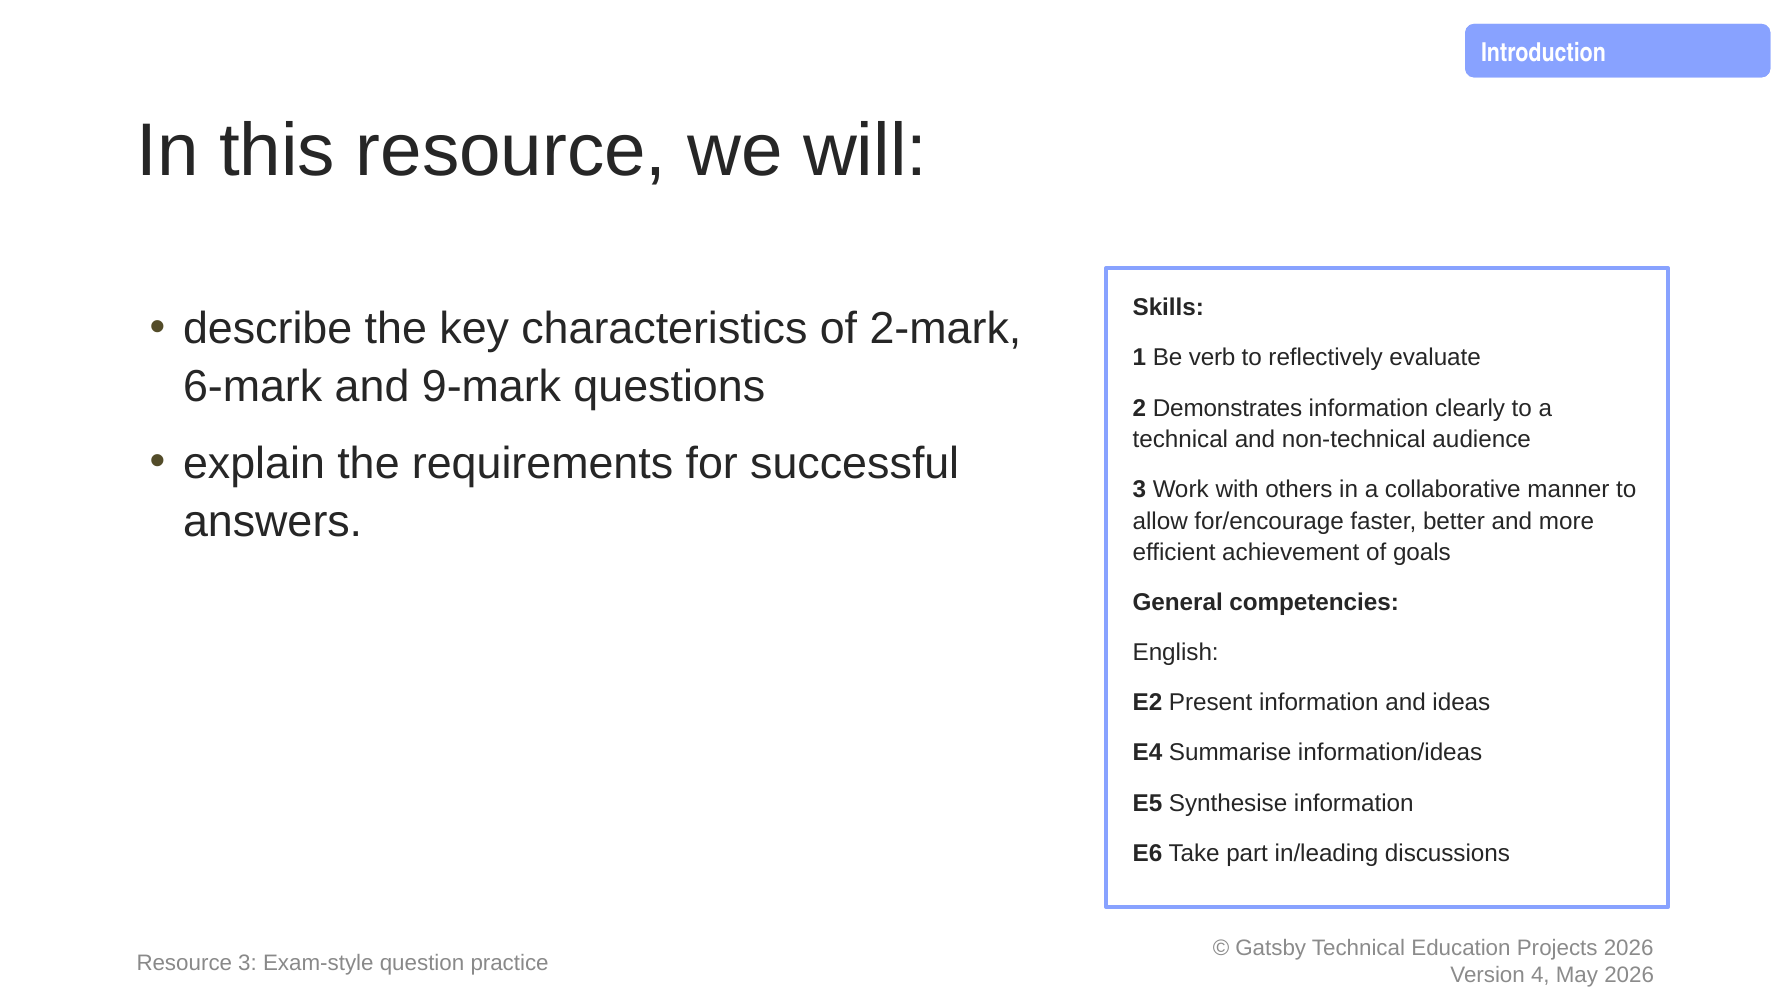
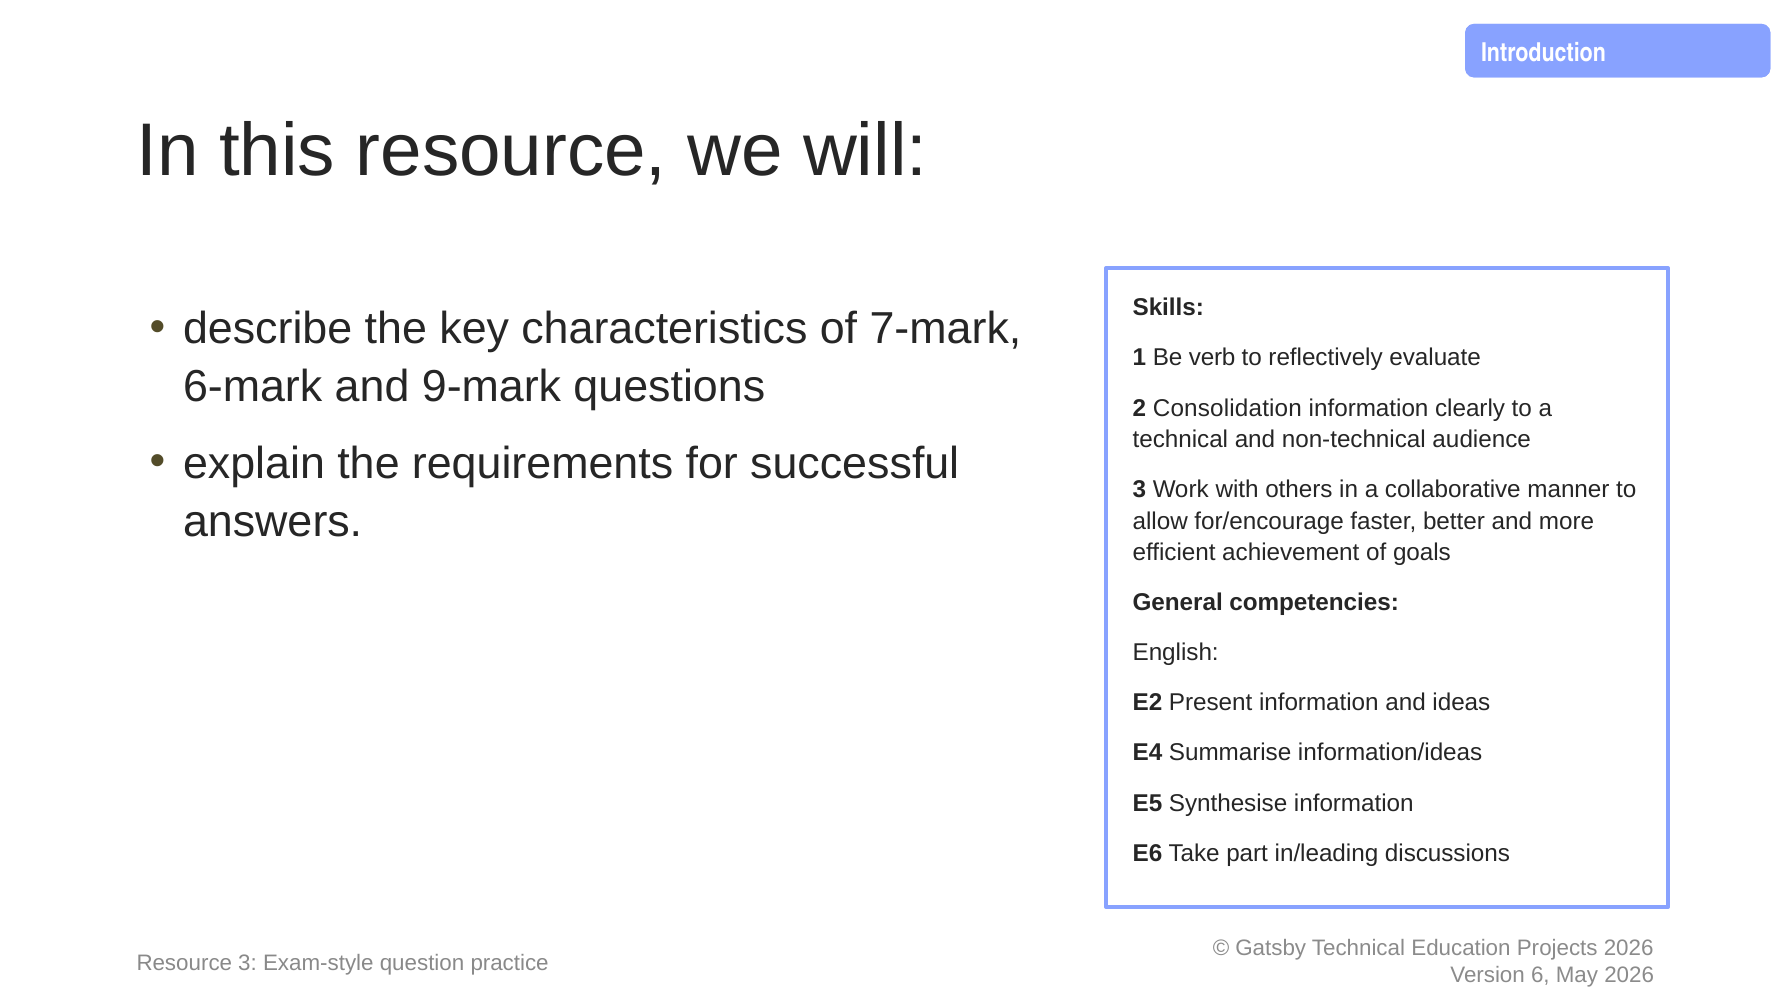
2-mark: 2-mark -> 7-mark
Demonstrates: Demonstrates -> Consolidation
4: 4 -> 6
